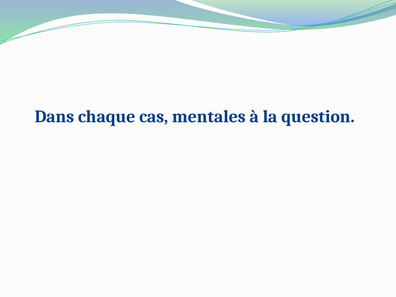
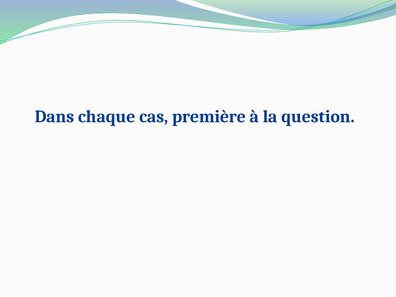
mentales: mentales -> première
